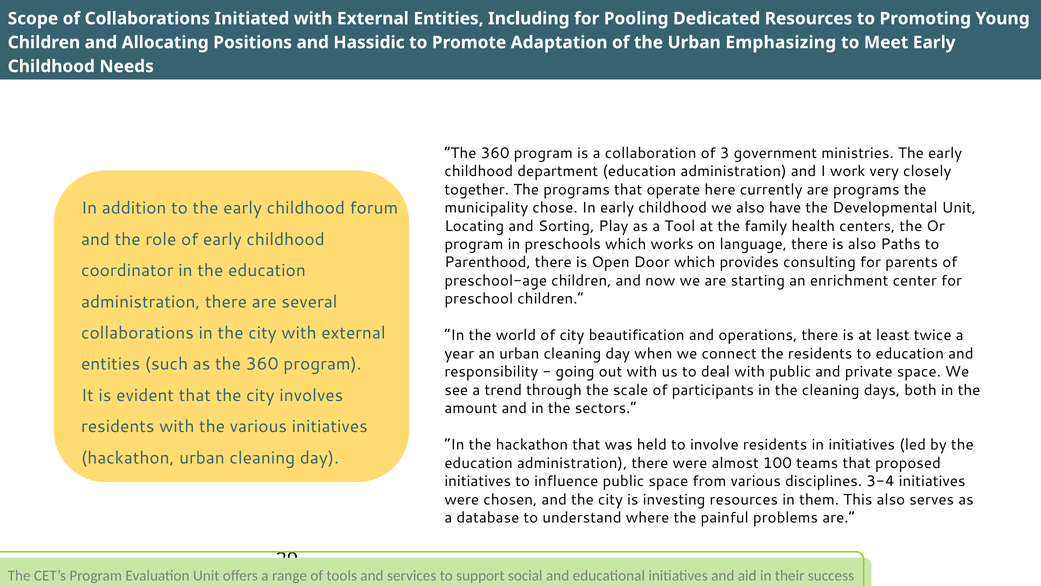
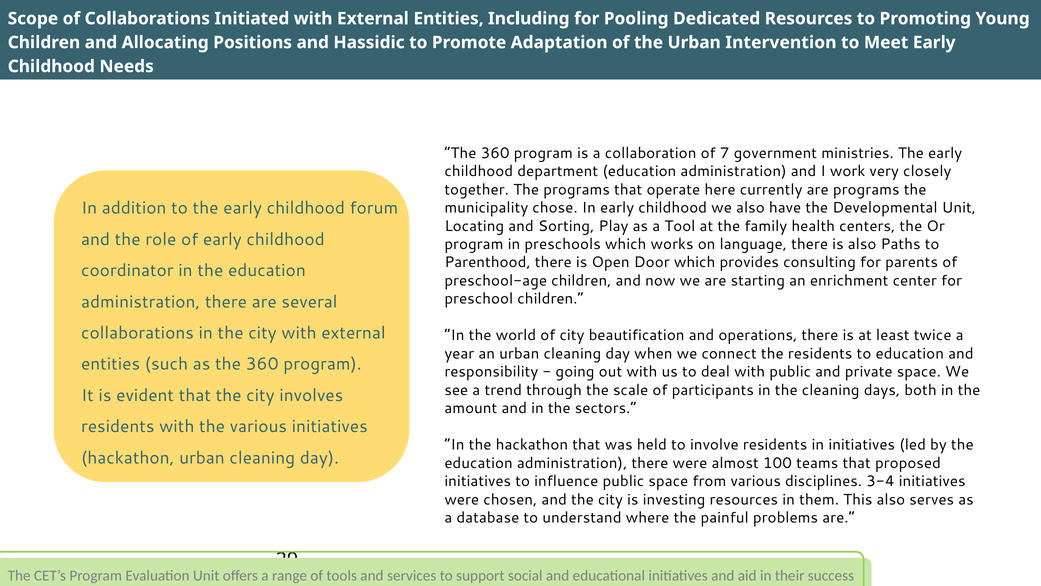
Emphasizing: Emphasizing -> Intervention
3: 3 -> 7
